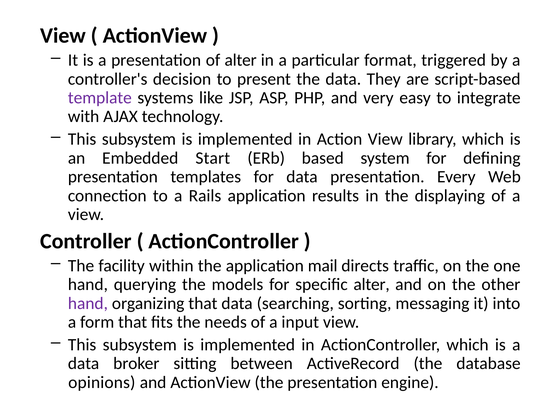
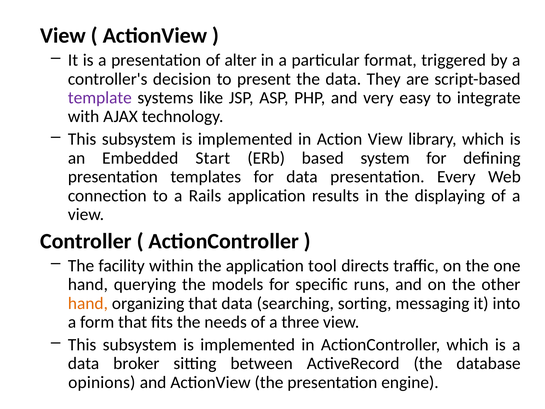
mail: mail -> tool
specific alter: alter -> runs
hand at (88, 303) colour: purple -> orange
input: input -> three
